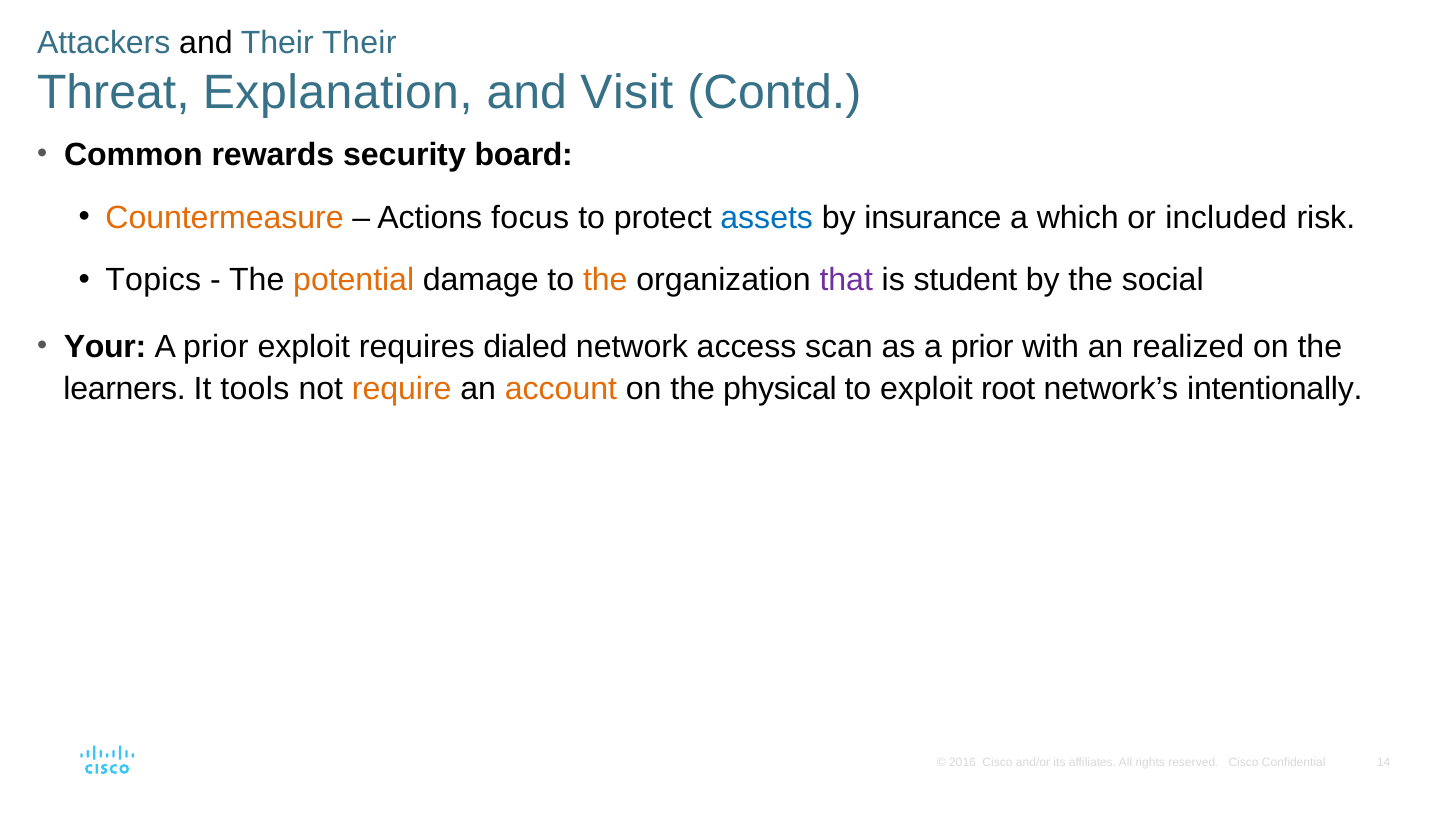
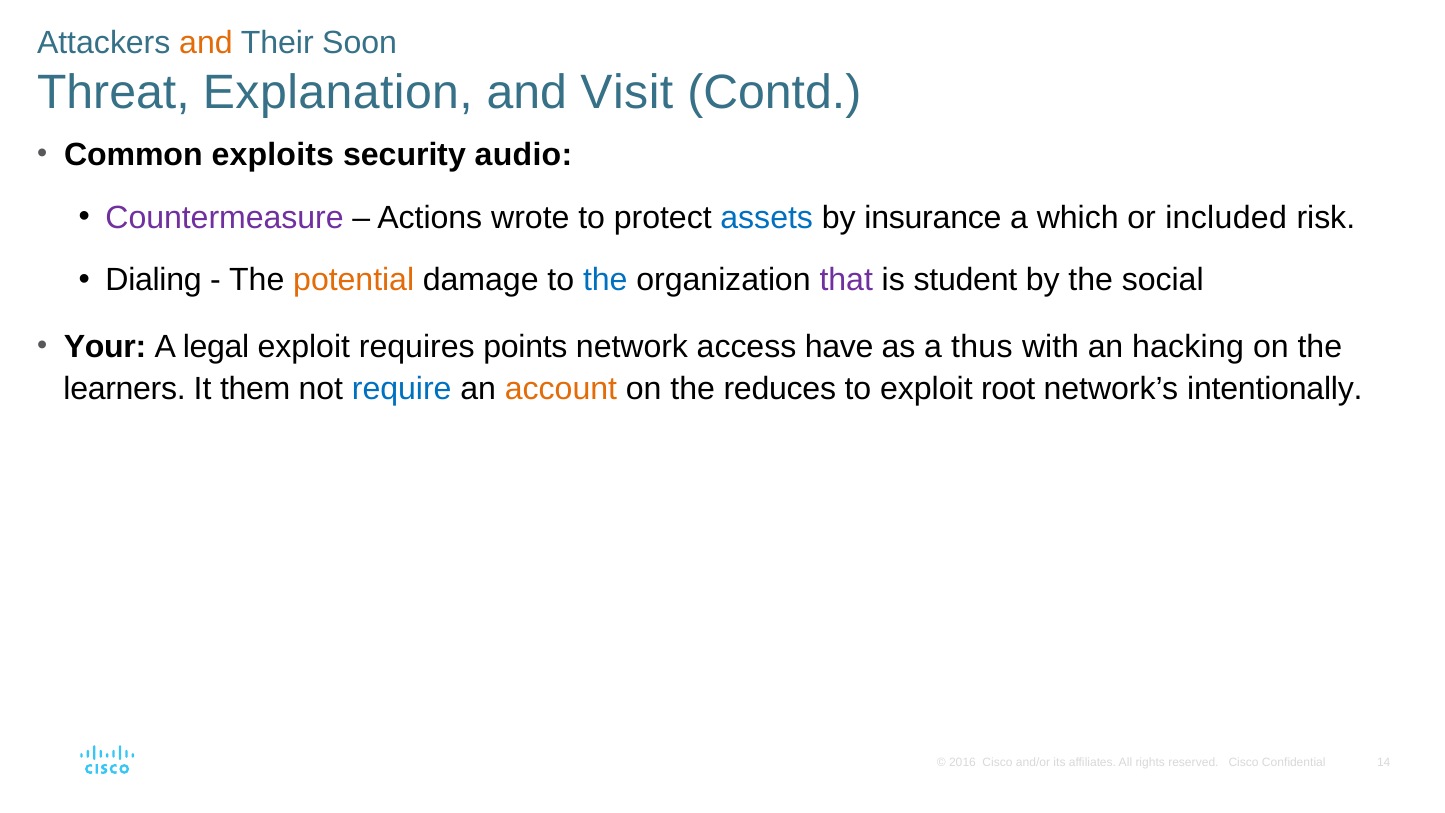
and at (206, 43) colour: black -> orange
Their Their: Their -> Soon
rewards: rewards -> exploits
board: board -> audio
Countermeasure colour: orange -> purple
focus: focus -> wrote
Topics: Topics -> Dialing
the at (605, 280) colour: orange -> blue
prior at (216, 347): prior -> legal
dialed: dialed -> points
scan: scan -> have
as a prior: prior -> thus
realized: realized -> hacking
tools: tools -> them
require colour: orange -> blue
physical: physical -> reduces
